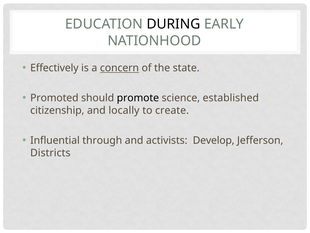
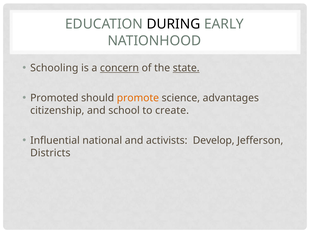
Effectively: Effectively -> Schooling
state underline: none -> present
promote colour: black -> orange
established: established -> advantages
locally: locally -> school
through: through -> national
